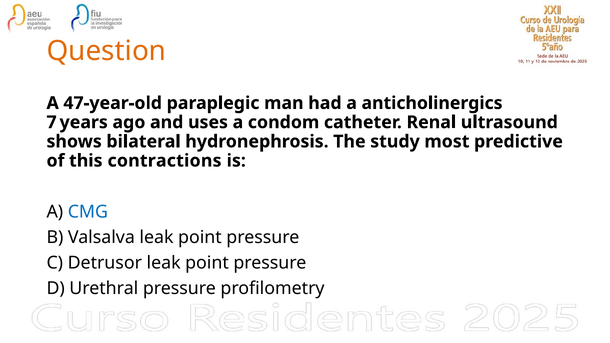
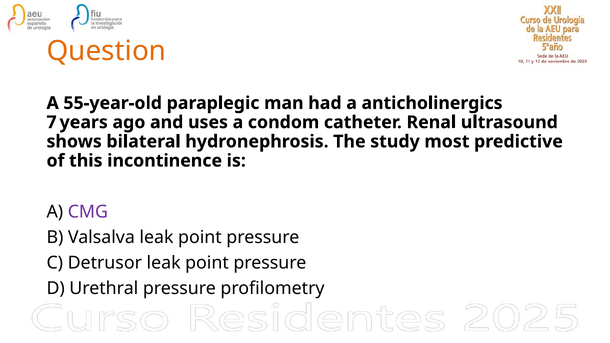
47‑year‑old: 47‑year‑old -> 55‑year‑old
contractions: contractions -> incontinence
CMG colour: blue -> purple
